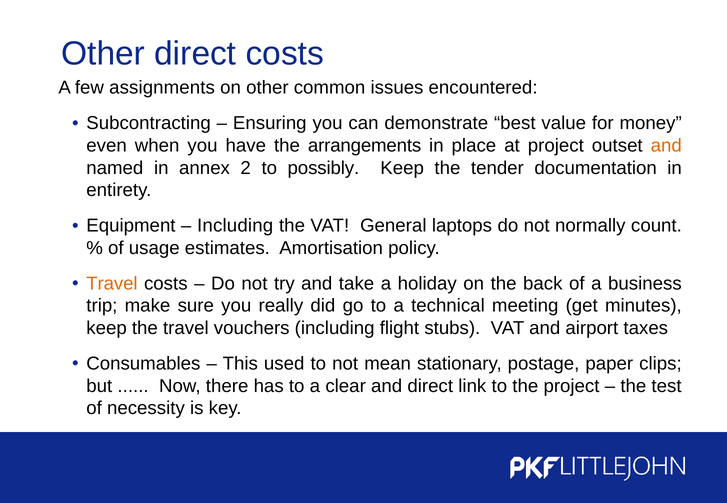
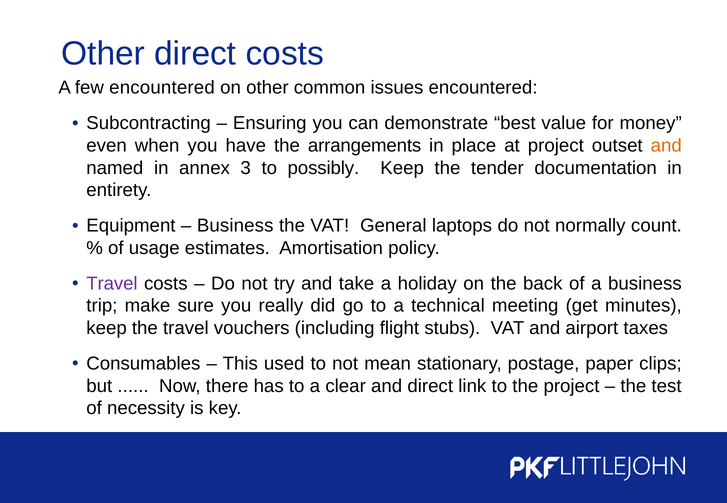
few assignments: assignments -> encountered
2: 2 -> 3
Including at (235, 226): Including -> Business
Travel at (112, 284) colour: orange -> purple
